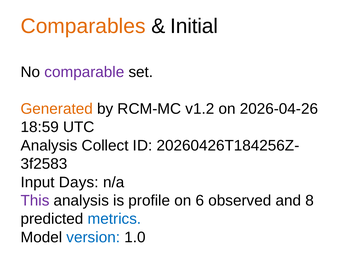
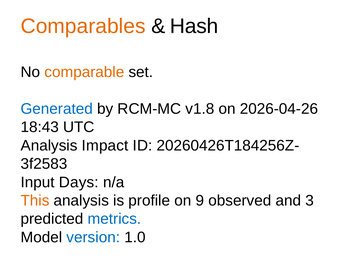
Initial: Initial -> Hash
comparable colour: purple -> orange
Generated colour: orange -> blue
v1.2: v1.2 -> v1.8
18:59: 18:59 -> 18:43
Collect: Collect -> Impact
This colour: purple -> orange
6: 6 -> 9
8: 8 -> 3
